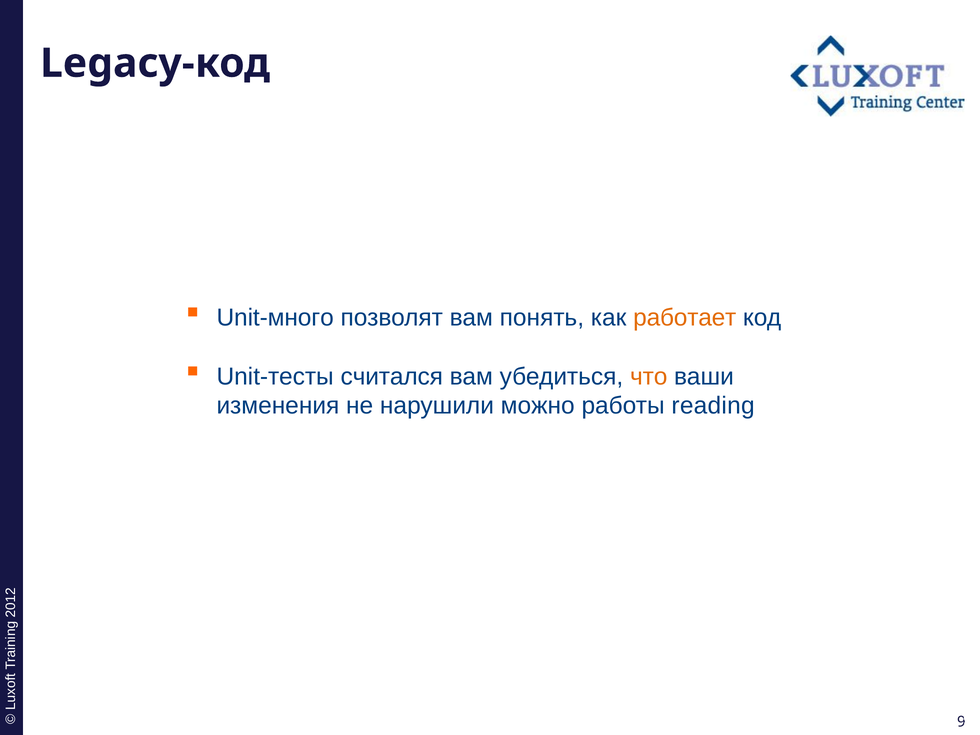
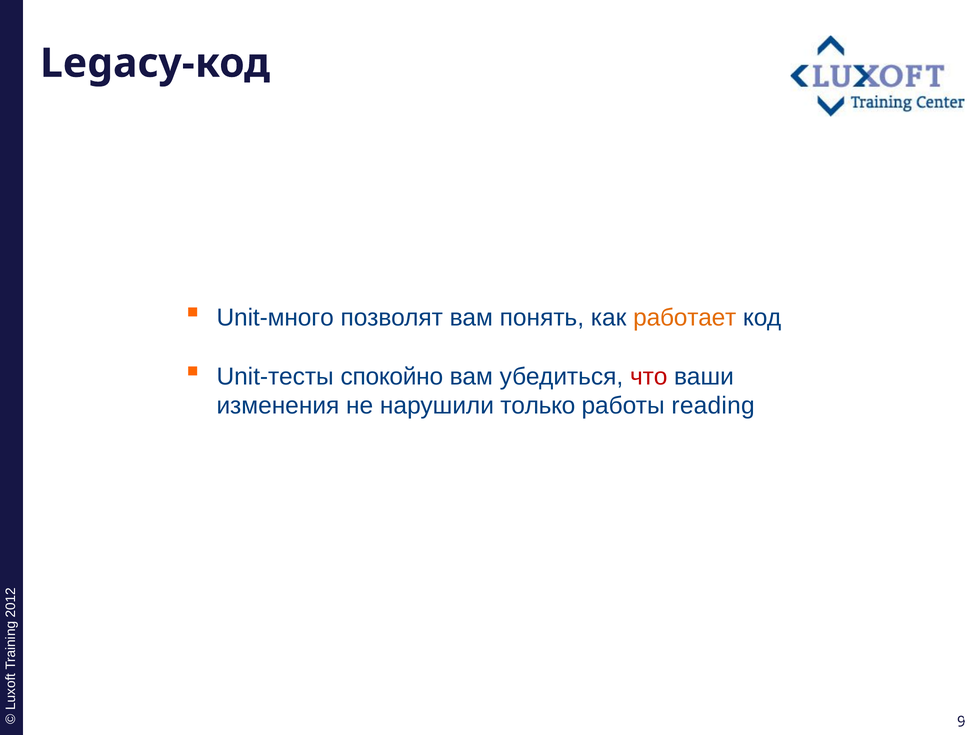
считался: считался -> спокойно
что colour: orange -> red
можно: можно -> только
